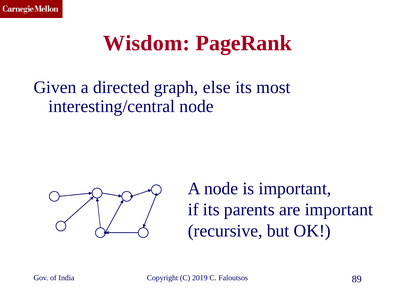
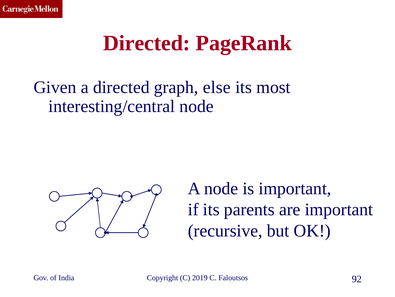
Wisdom at (147, 43): Wisdom -> Directed
89: 89 -> 92
